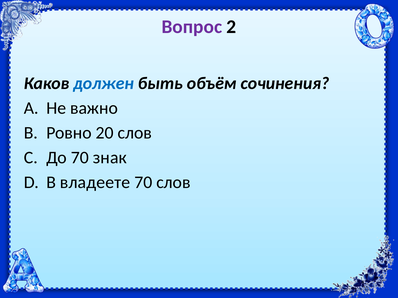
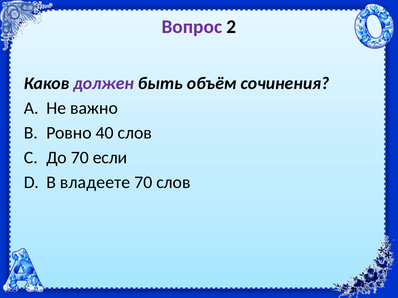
должен colour: blue -> purple
20: 20 -> 40
знак: знак -> если
